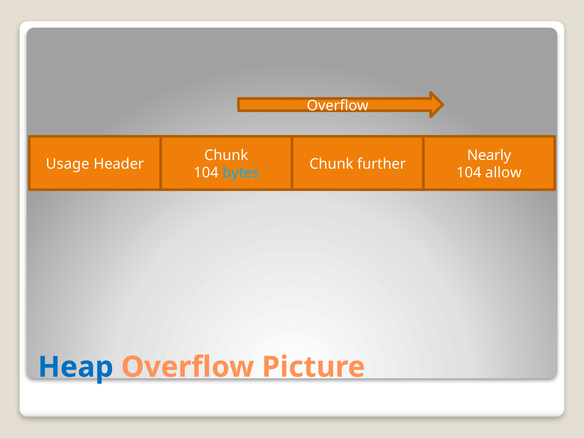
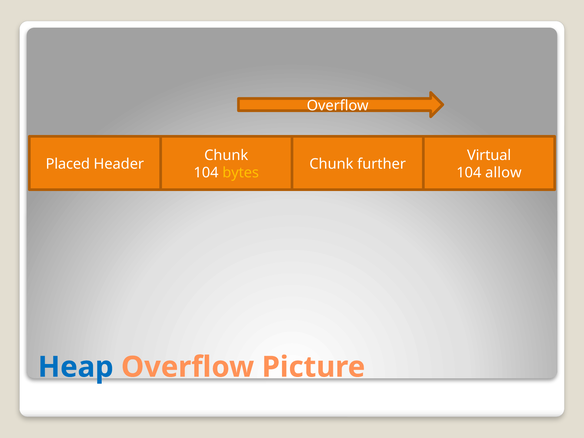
Nearly: Nearly -> Virtual
Usage: Usage -> Placed
bytes colour: light blue -> yellow
